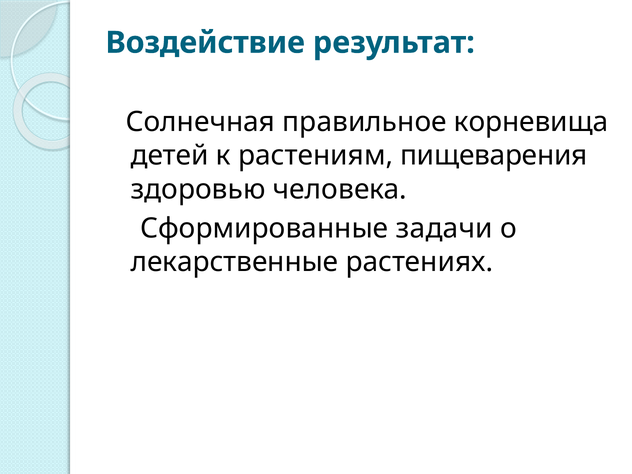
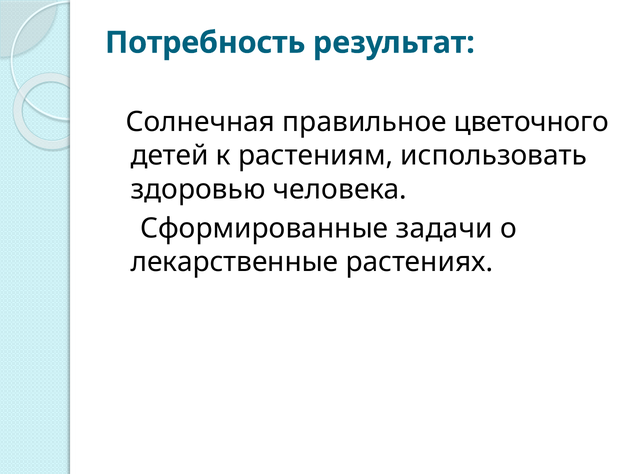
Воздействие: Воздействие -> Потребность
корневища: корневища -> цветочного
пищеварения: пищеварения -> использовать
